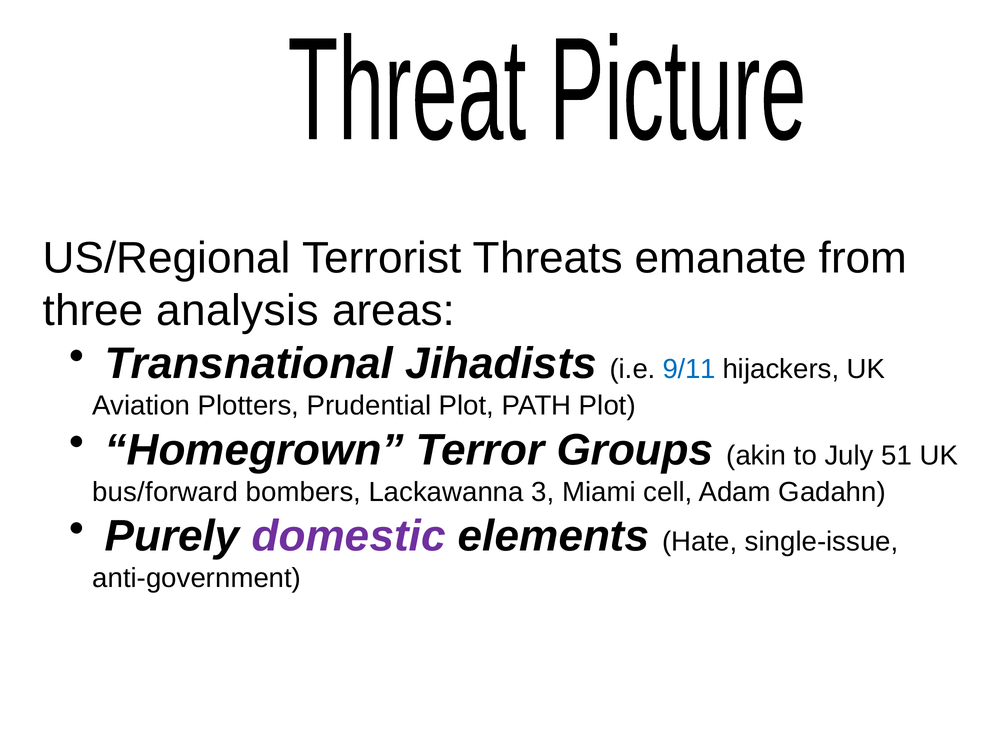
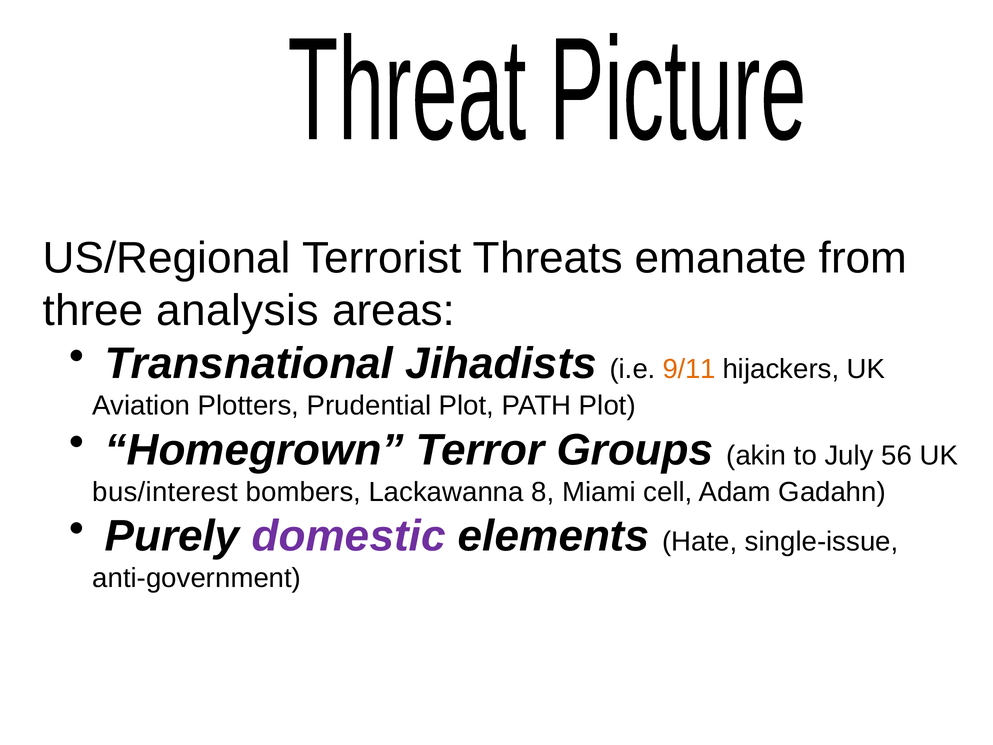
9/11 colour: blue -> orange
51: 51 -> 56
bus/forward: bus/forward -> bus/interest
3: 3 -> 8
